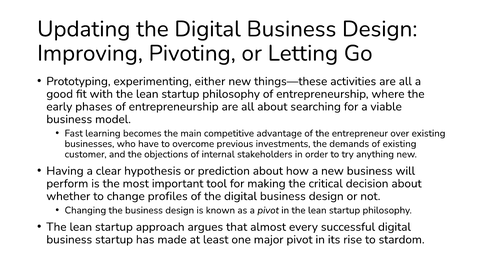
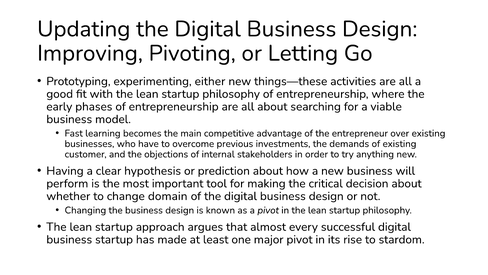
profiles: profiles -> domain
